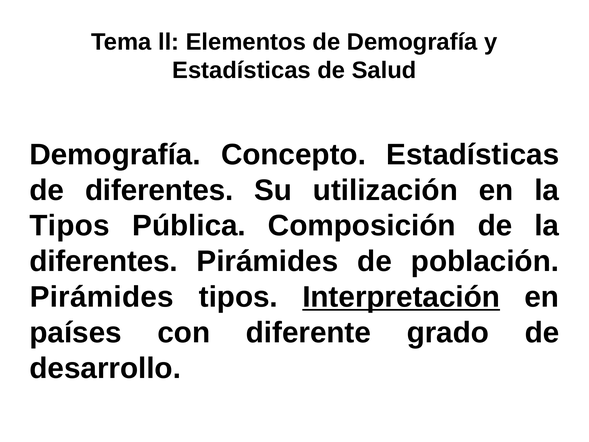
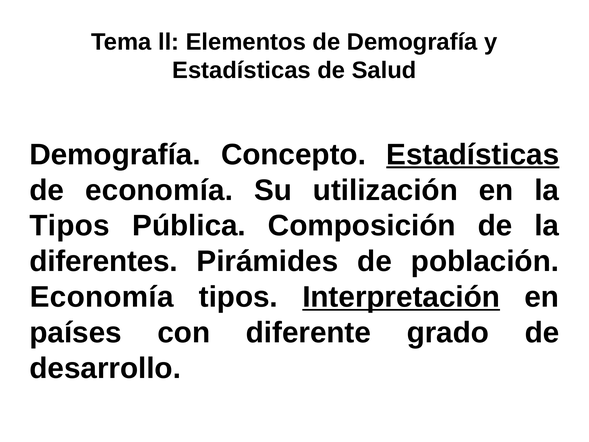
Estadísticas at (473, 154) underline: none -> present
de diferentes: diferentes -> economía
Pirámides at (102, 297): Pirámides -> Economía
